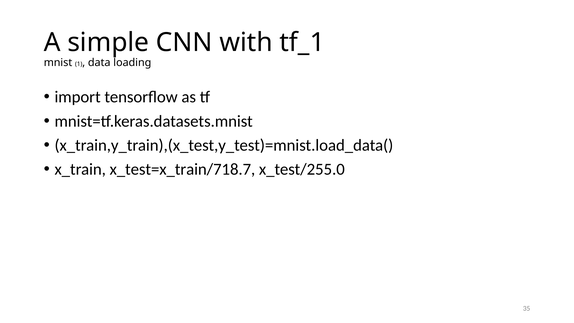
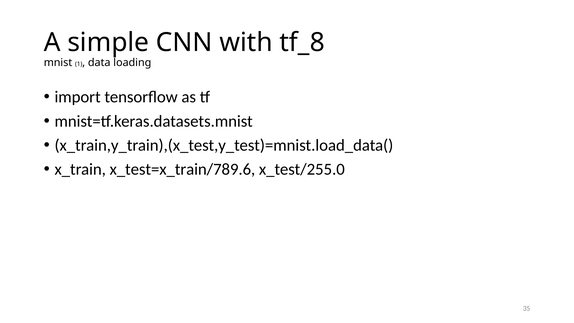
tf_1: tf_1 -> tf_8
x_test=x_train/718.7: x_test=x_train/718.7 -> x_test=x_train/789.6
